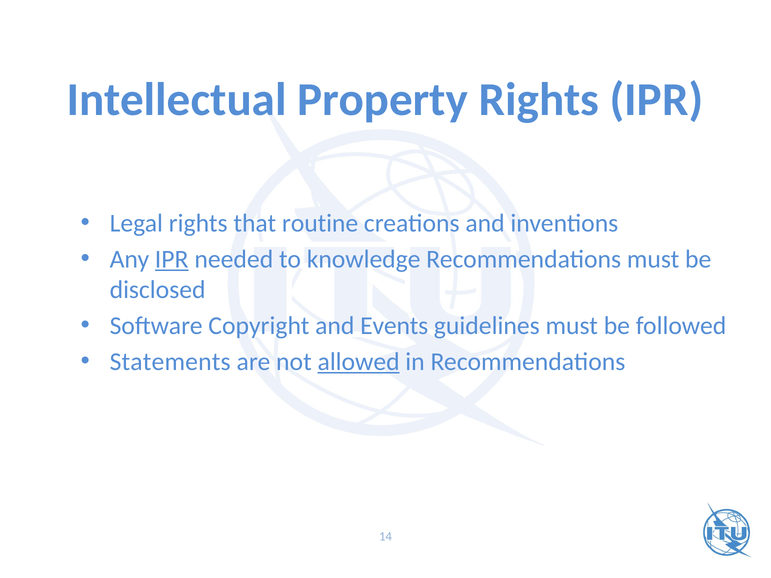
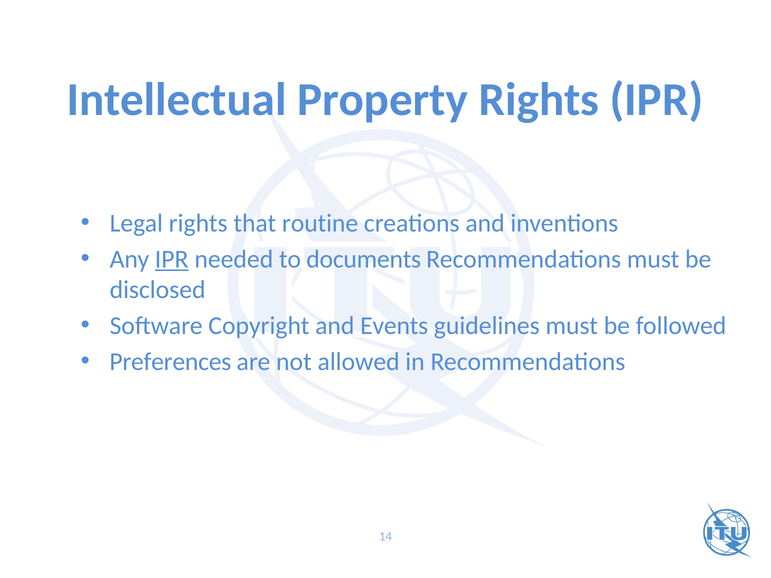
knowledge: knowledge -> documents
Statements: Statements -> Preferences
allowed underline: present -> none
